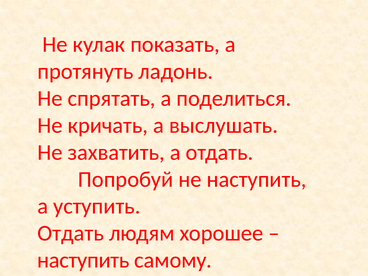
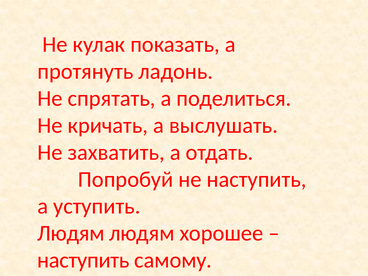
Отдать at (71, 233): Отдать -> Людям
